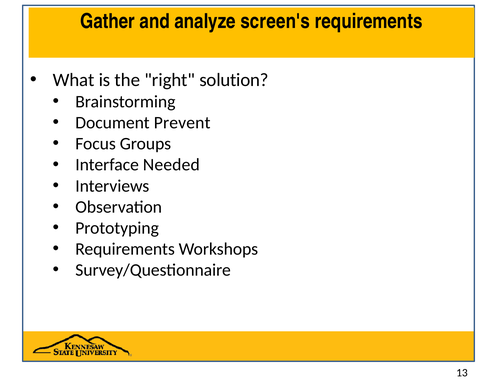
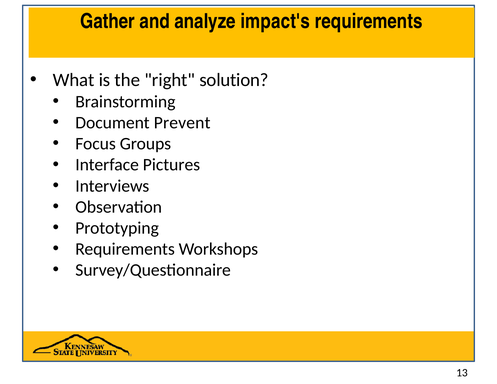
screen's: screen's -> impact's
Needed: Needed -> Pictures
